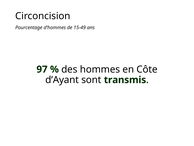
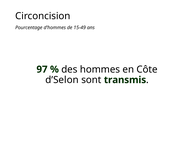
d’Ayant: d’Ayant -> d’Selon
